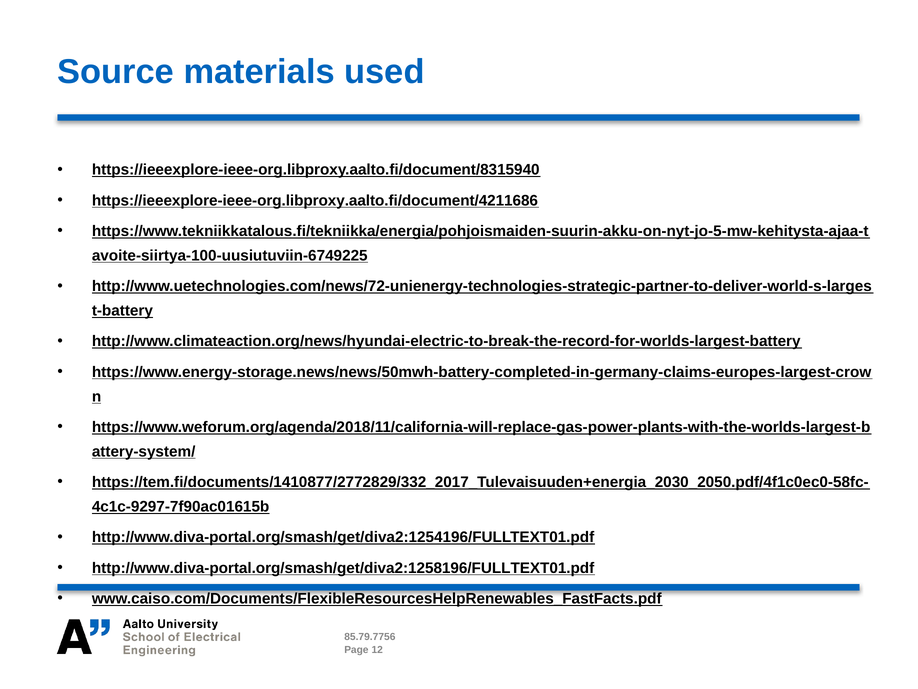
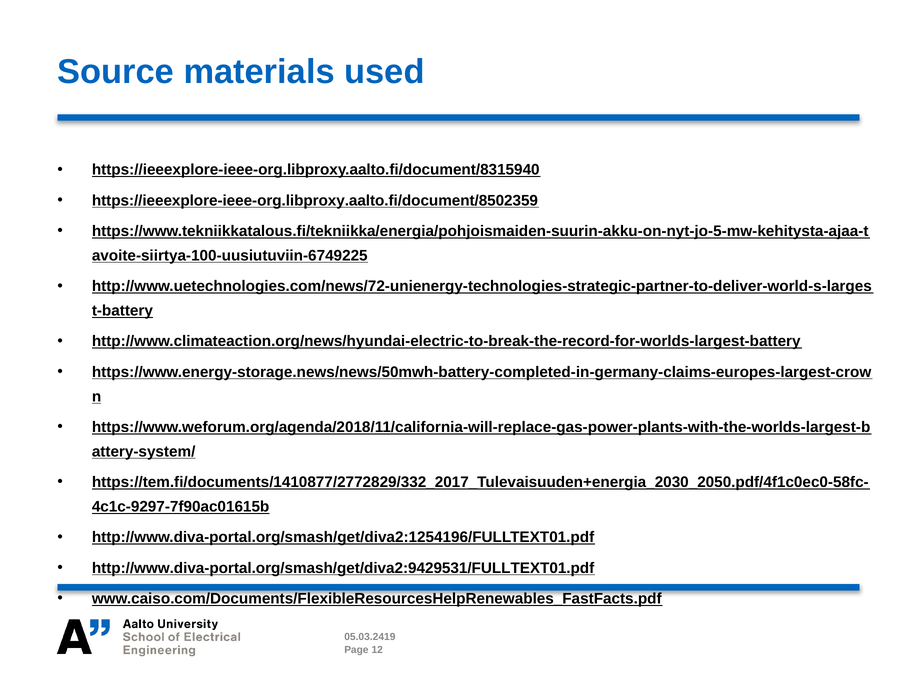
https://ieeexplore-ieee-org.libproxy.aalto.fi/document/4211686: https://ieeexplore-ieee-org.libproxy.aalto.fi/document/4211686 -> https://ieeexplore-ieee-org.libproxy.aalto.fi/document/8502359
http://www.diva-portal.org/smash/get/diva2:1258196/FULLTEXT01.pdf: http://www.diva-portal.org/smash/get/diva2:1258196/FULLTEXT01.pdf -> http://www.diva-portal.org/smash/get/diva2:9429531/FULLTEXT01.pdf
85.79.7756: 85.79.7756 -> 05.03.2419
